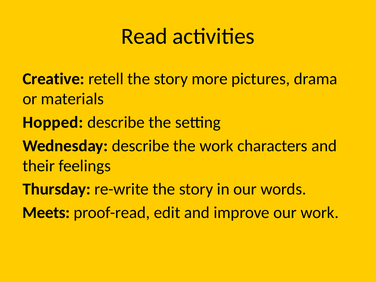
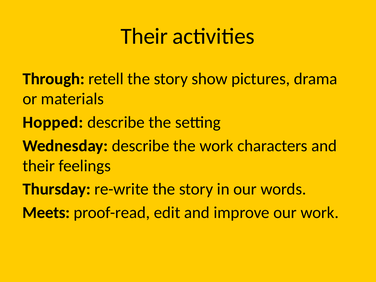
Read at (144, 36): Read -> Their
Creative: Creative -> Through
more: more -> show
